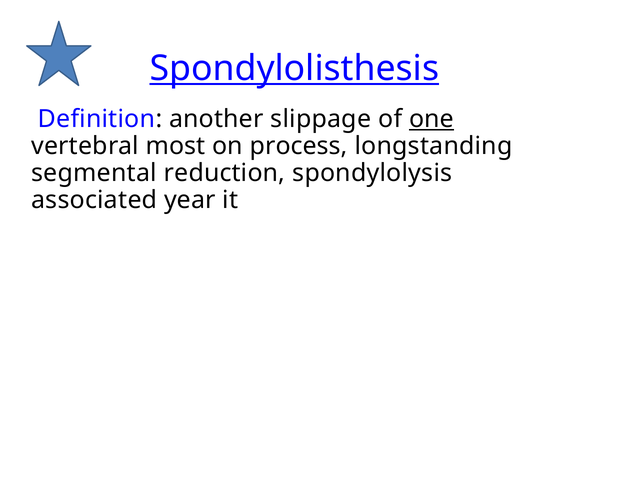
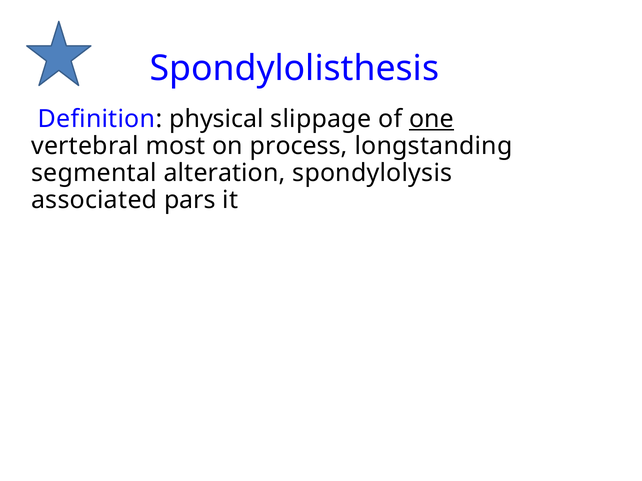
Spondylolisthesis underline: present -> none
another: another -> physical
reduction: reduction -> alteration
year: year -> pars
